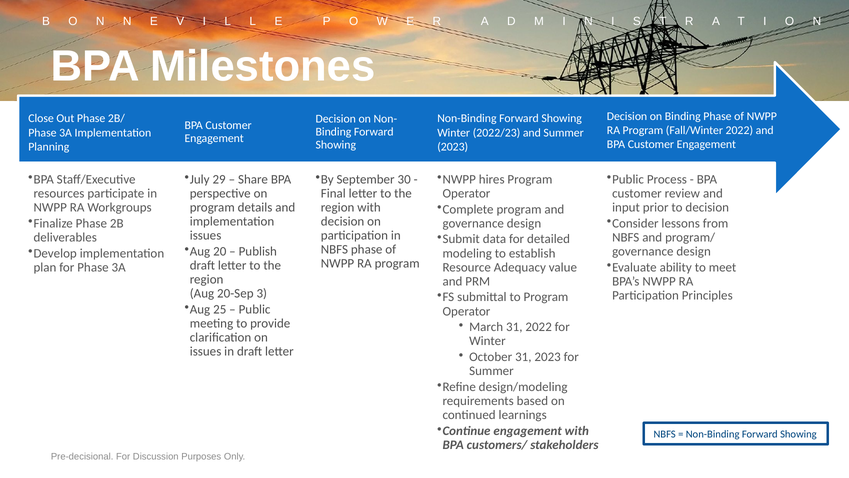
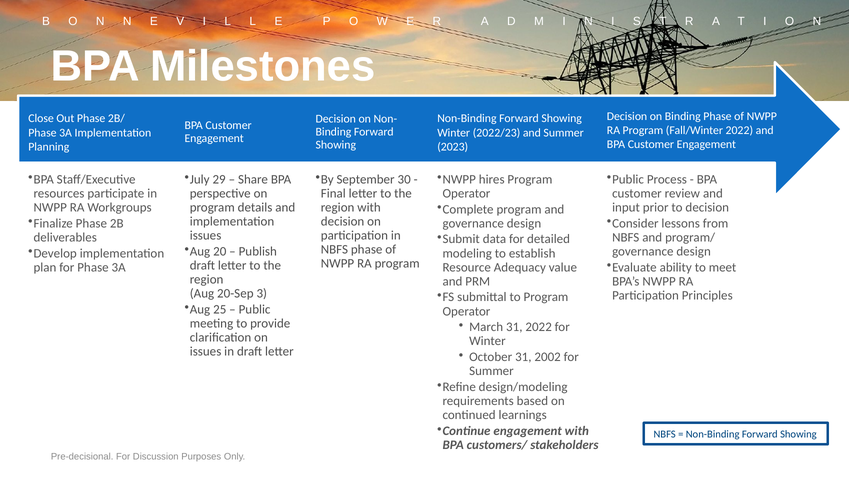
31 2023: 2023 -> 2002
